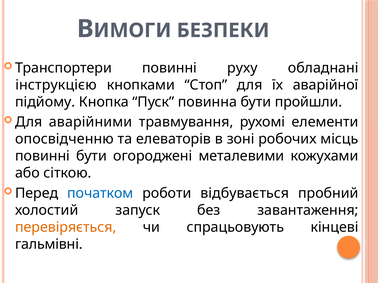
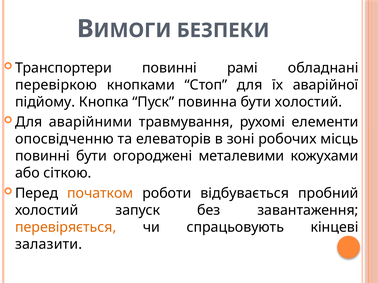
руху: руху -> рамі
інструкцією: інструкцією -> перевіркою
бути пройшли: пройшли -> холостий
початком colour: blue -> orange
гальмівні: гальмівні -> залазити
